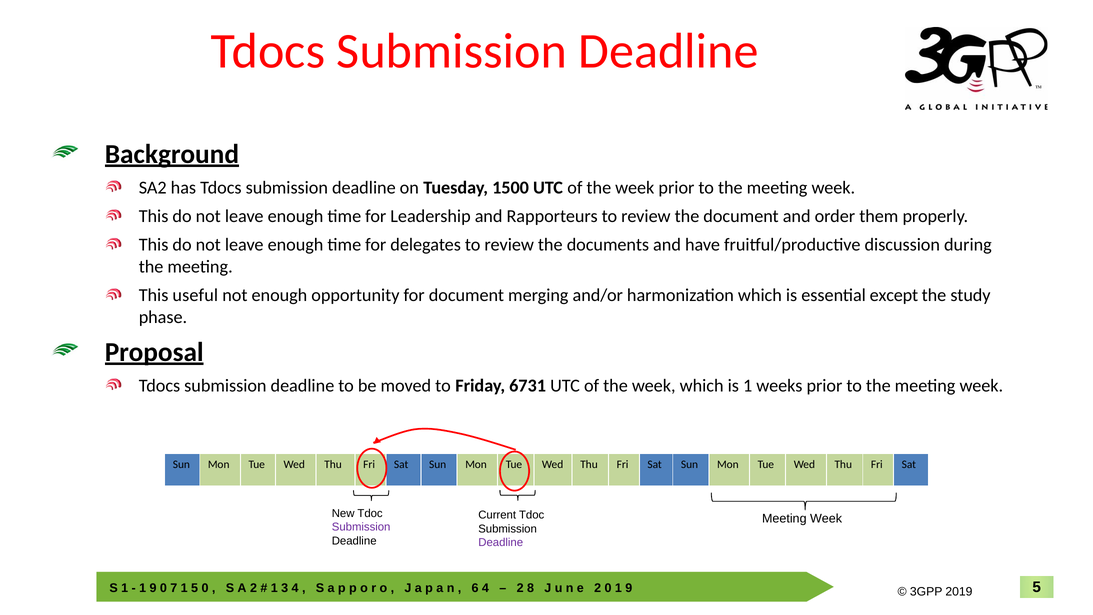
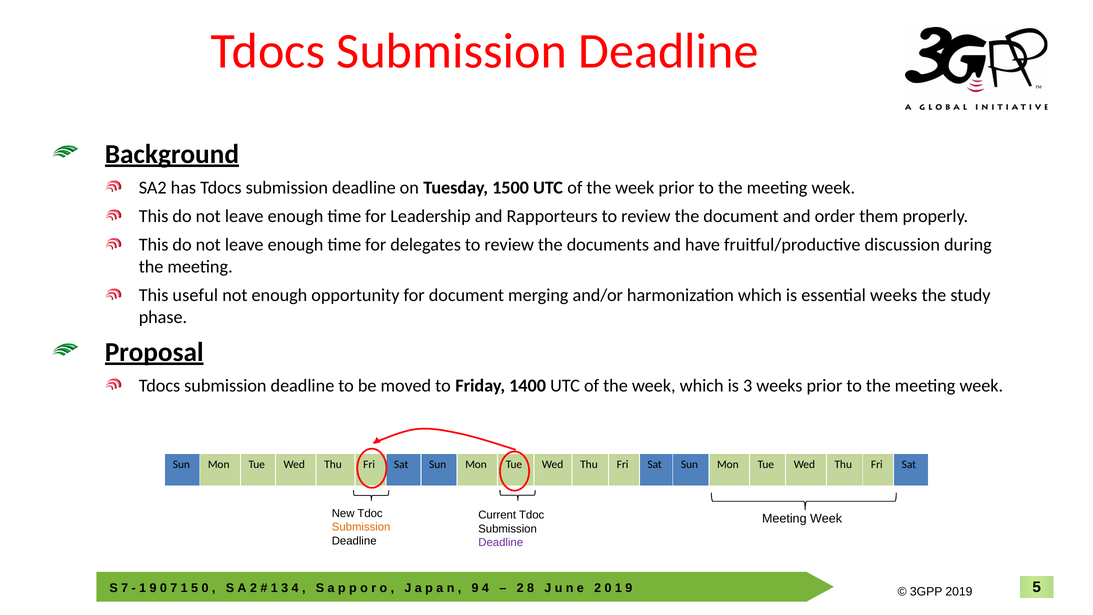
essential except: except -> weeks
6731: 6731 -> 1400
is 1: 1 -> 3
Submission at (361, 527) colour: purple -> orange
1 at (125, 588): 1 -> 7
6 at (475, 588): 6 -> 9
